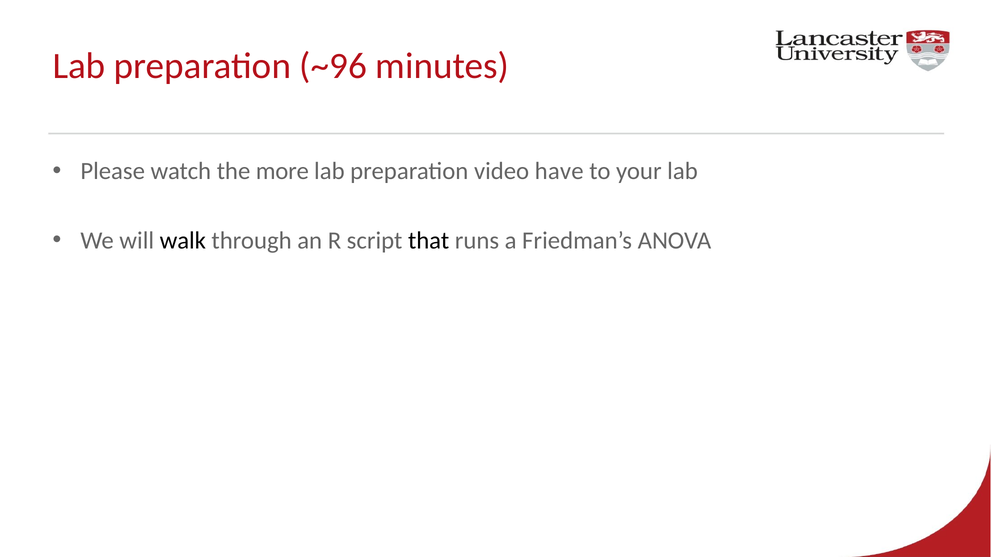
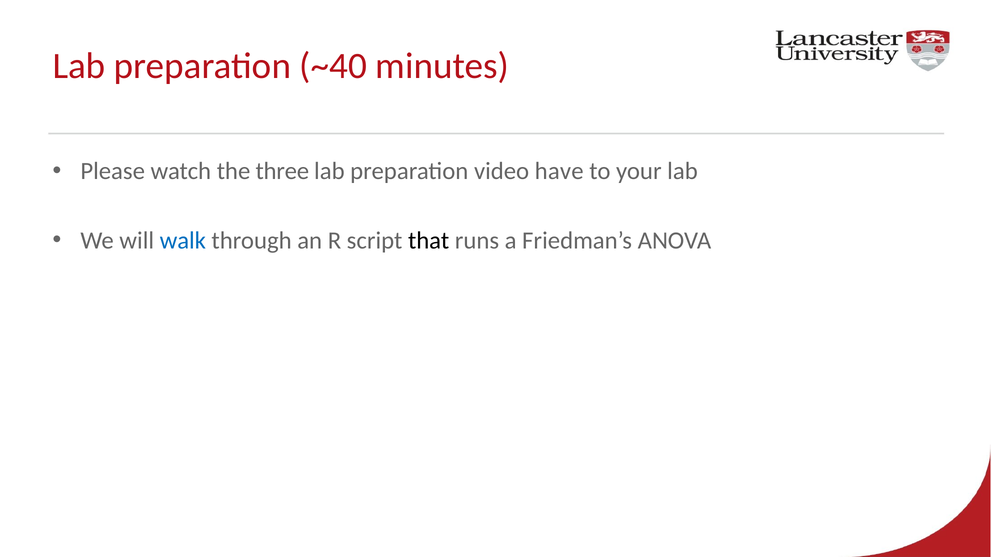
~96: ~96 -> ~40
more: more -> three
walk colour: black -> blue
